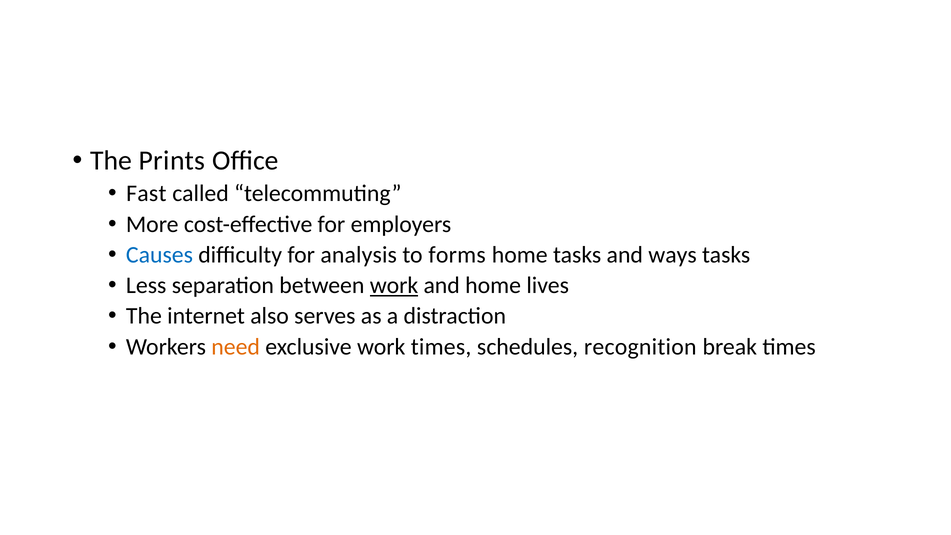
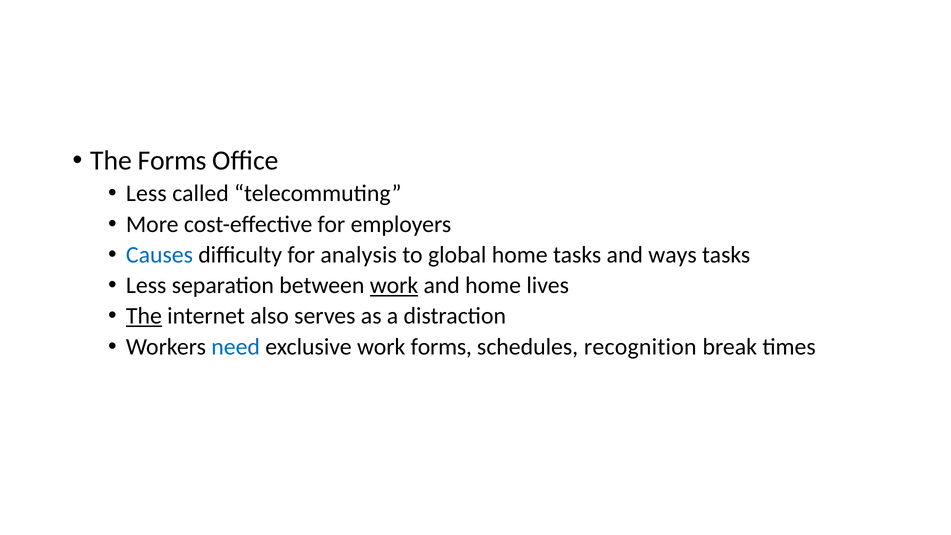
The Prints: Prints -> Forms
Fast at (146, 194): Fast -> Less
forms: forms -> global
The at (144, 316) underline: none -> present
need colour: orange -> blue
work times: times -> forms
